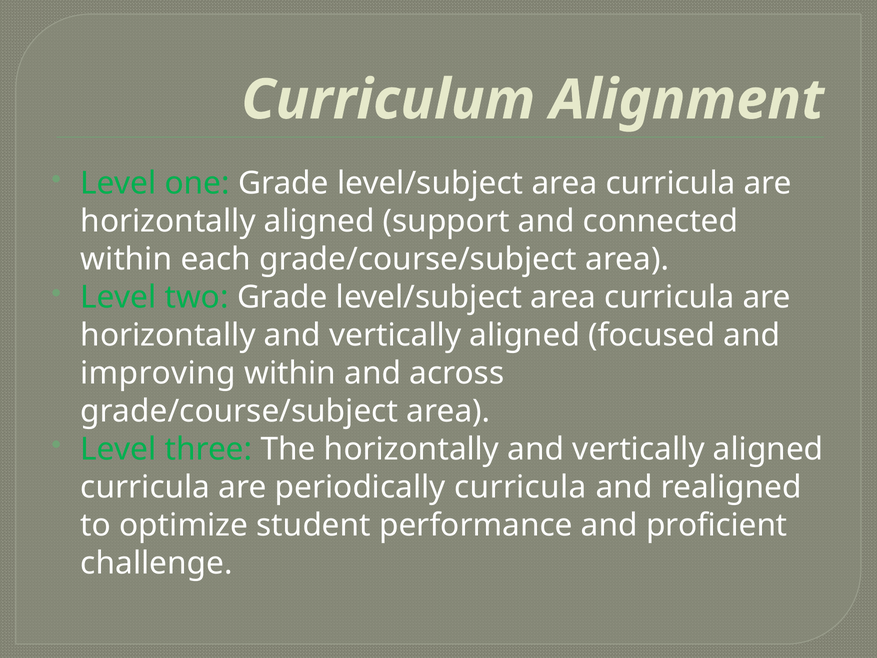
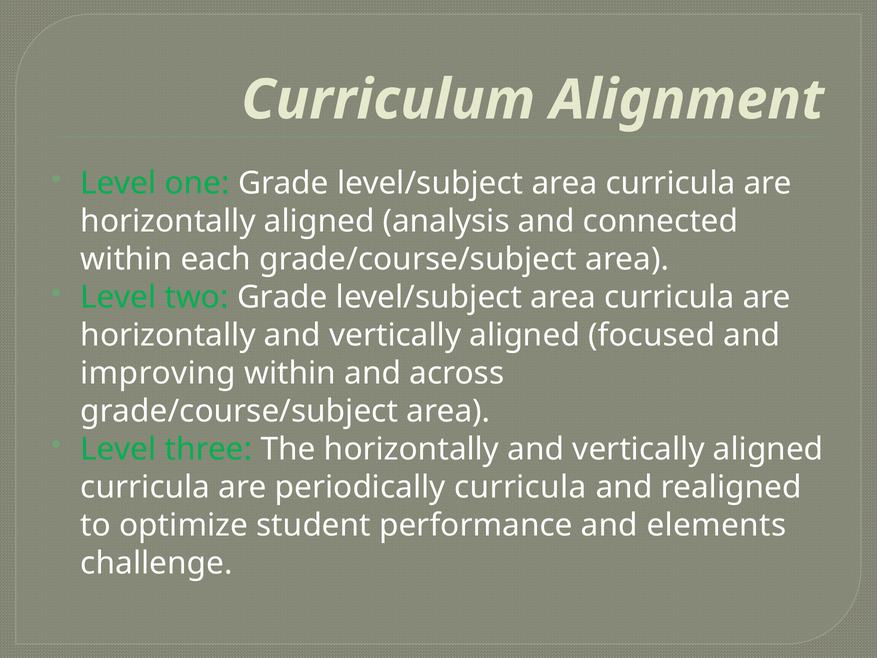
support: support -> analysis
proficient: proficient -> elements
